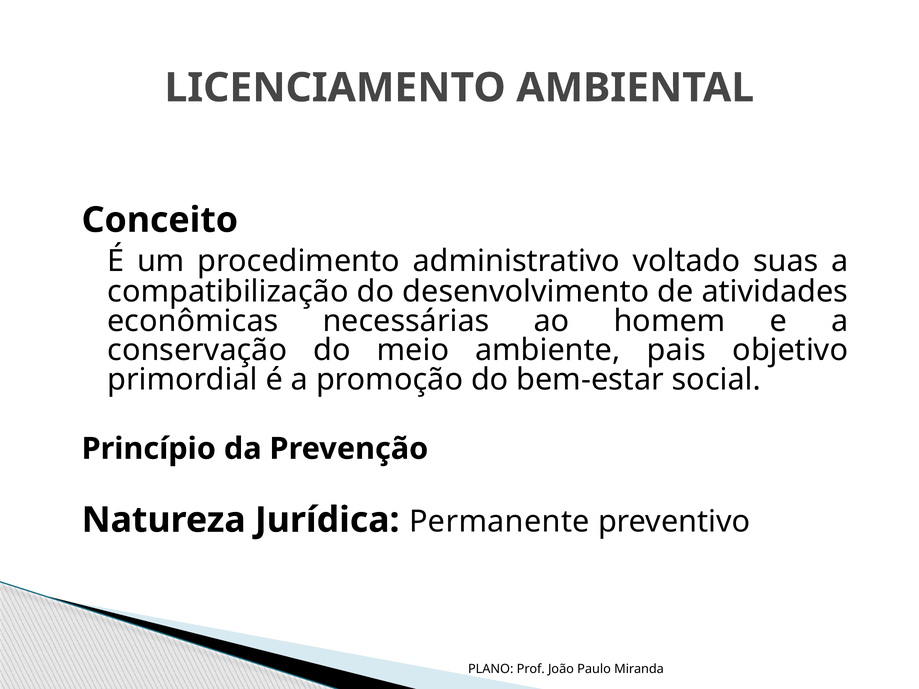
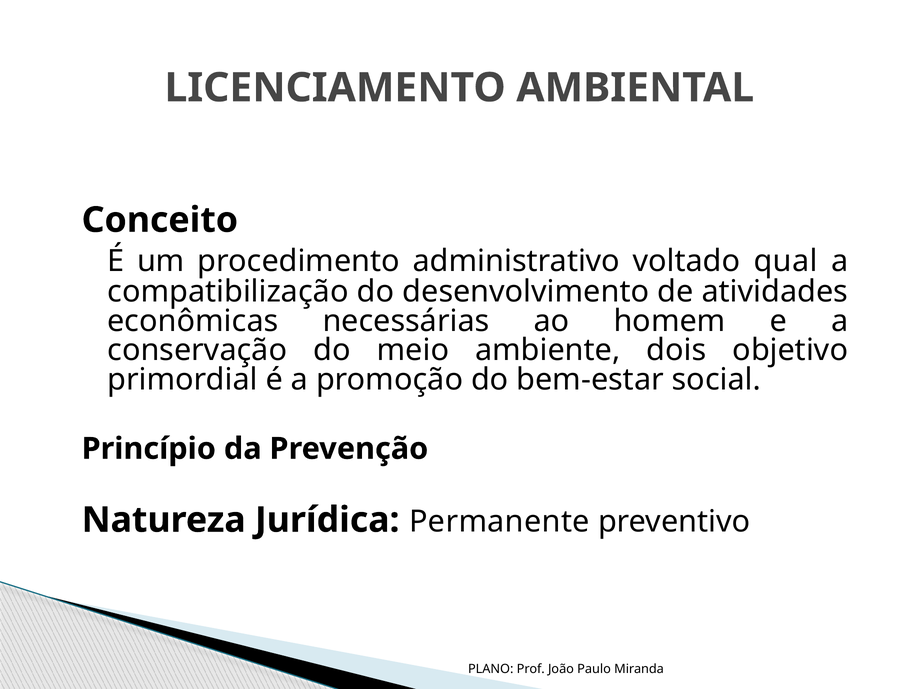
suas: suas -> qual
pais: pais -> dois
